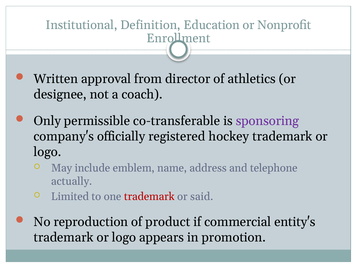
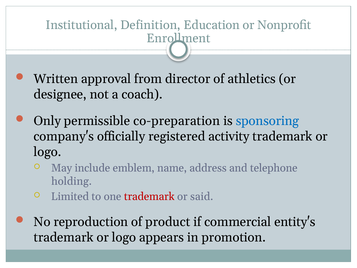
co-transferable: co-transferable -> co-preparation
sponsoring colour: purple -> blue
hockey: hockey -> activity
actually: actually -> holding
